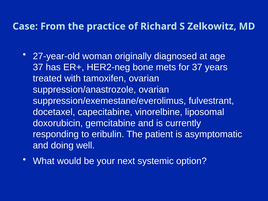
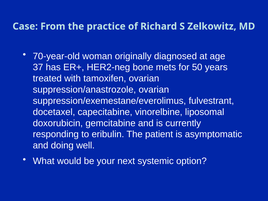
27-year-old: 27-year-old -> 70-year-old
for 37: 37 -> 50
